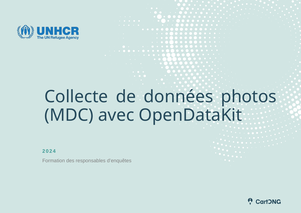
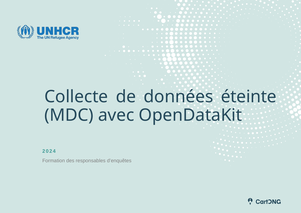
photos: photos -> éteinte
